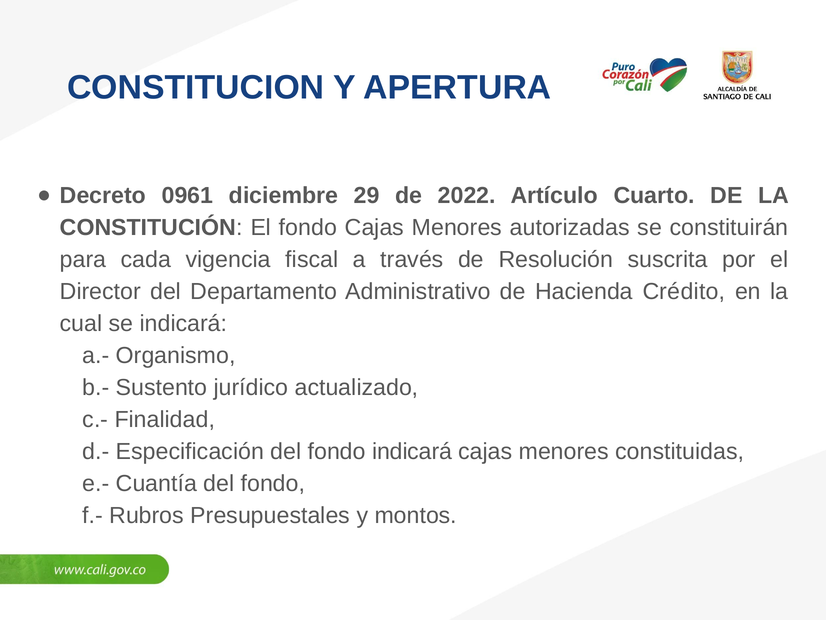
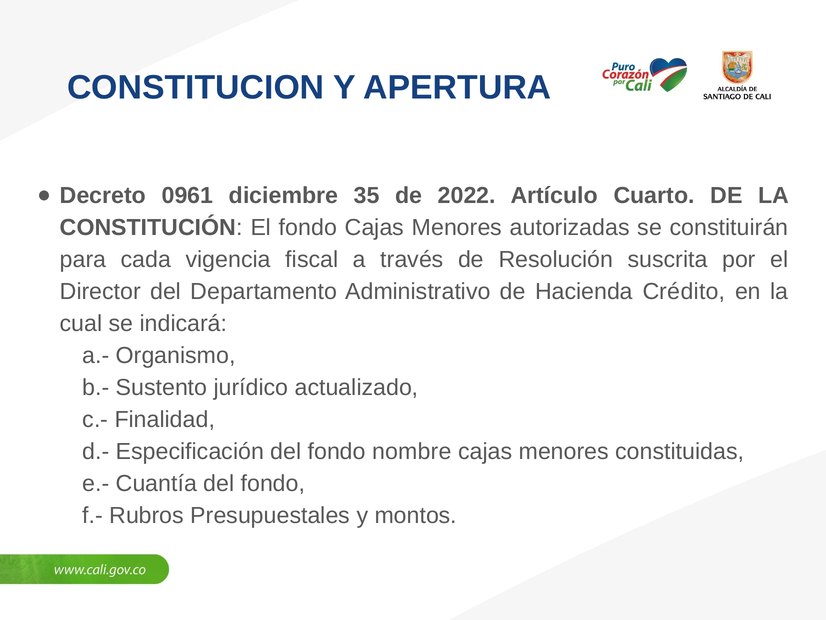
29: 29 -> 35
fondo indicará: indicará -> nombre
